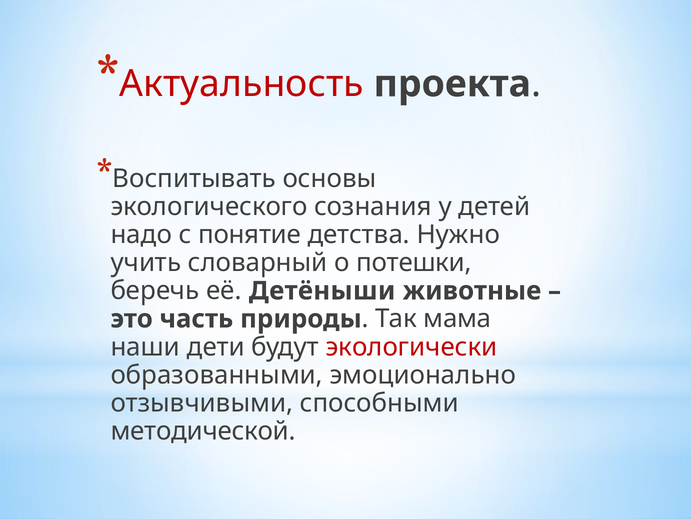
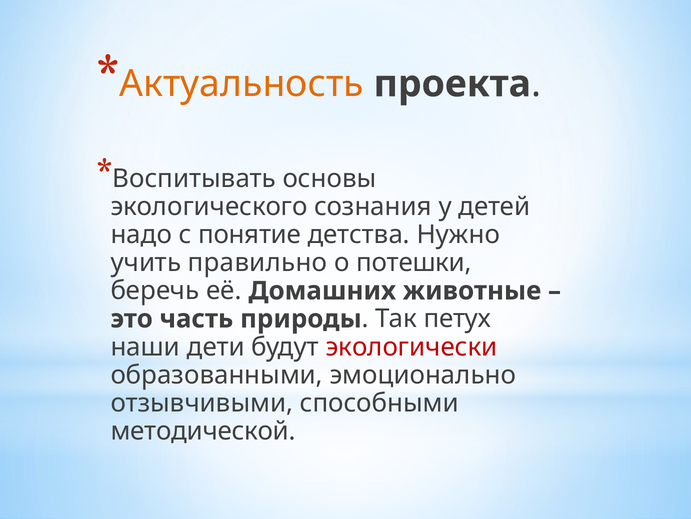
Актуальность colour: red -> orange
словарный: словарный -> правильно
Детёныши: Детёныши -> Домашних
мама: мама -> петух
